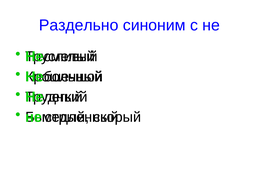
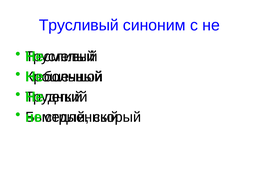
Раздельно at (79, 25): Раздельно -> Трусливый
